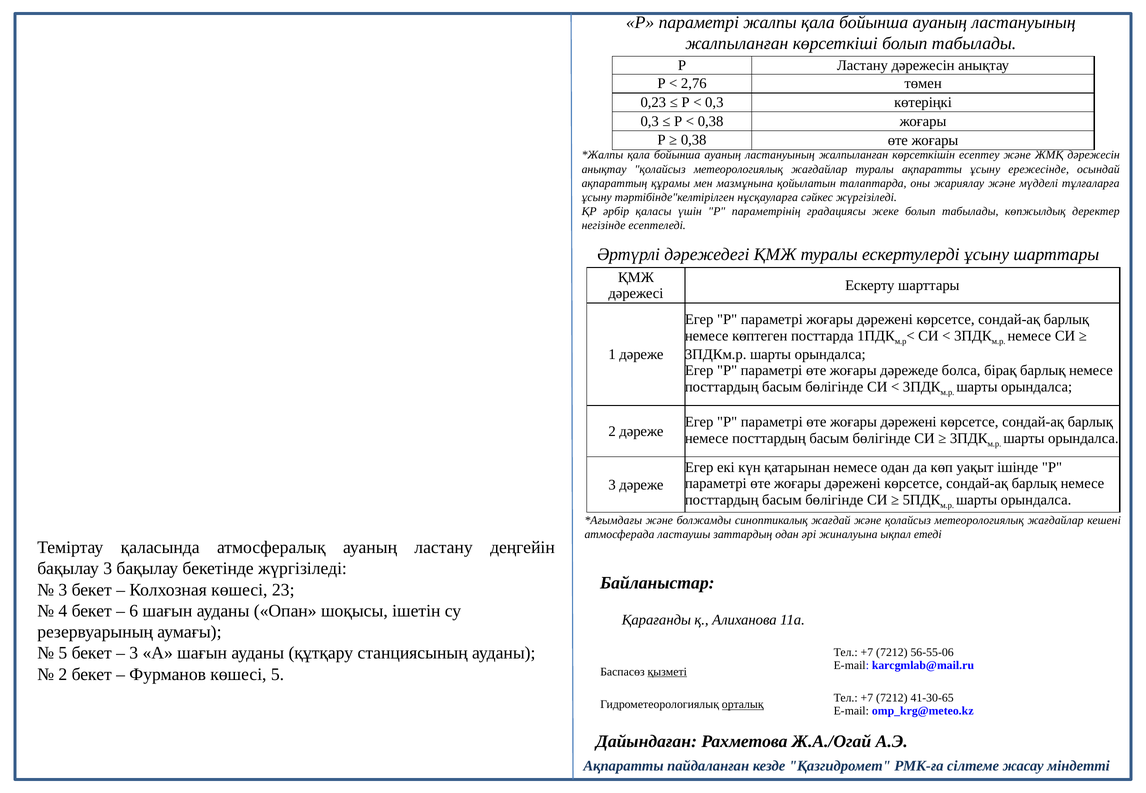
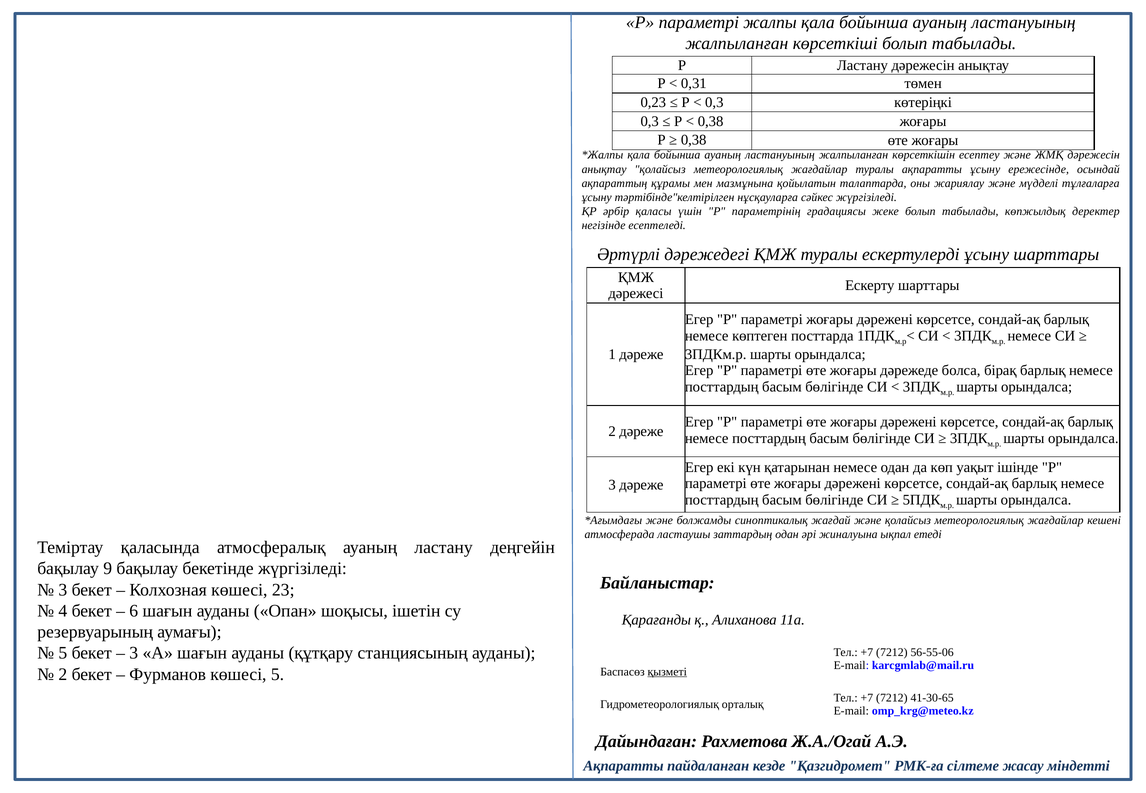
2,76: 2,76 -> 0,31
бақылау 3: 3 -> 9
орталық underline: present -> none
